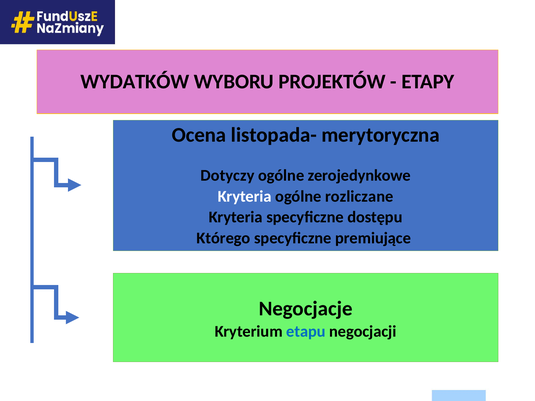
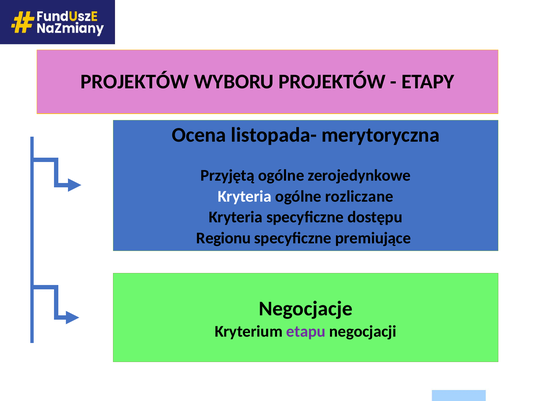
WYDATKÓW at (135, 82): WYDATKÓW -> PROJEKTÓW
Dotyczy: Dotyczy -> Przyjętą
Którego: Którego -> Regionu
etapu colour: blue -> purple
